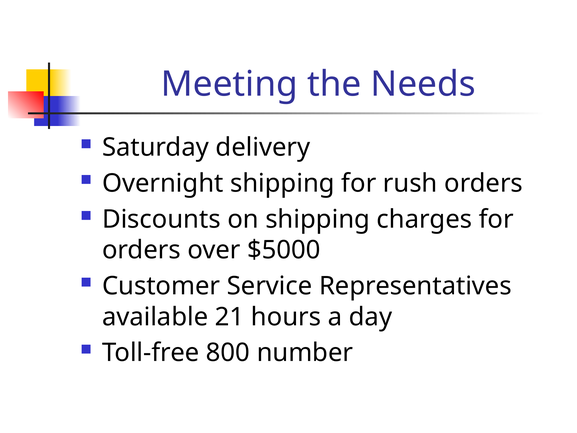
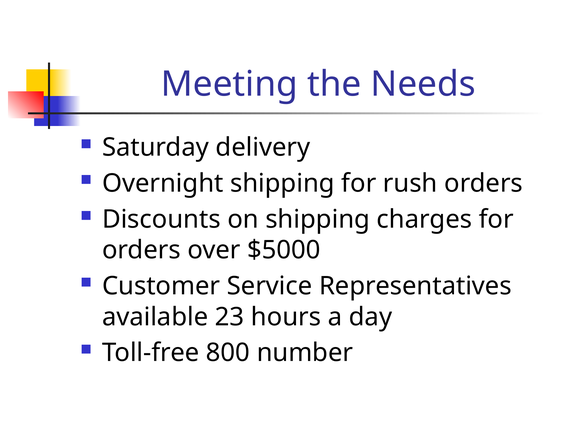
21: 21 -> 23
